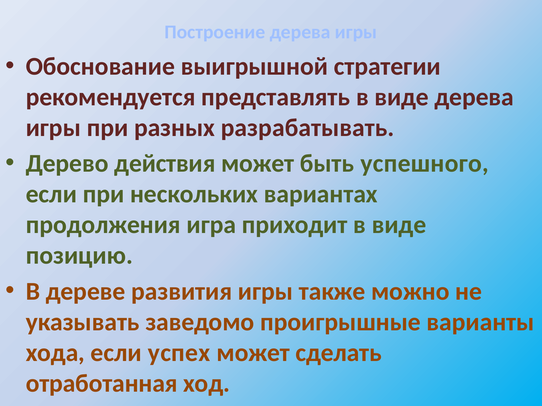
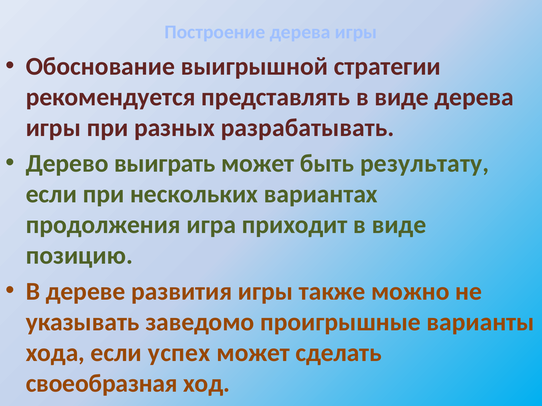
действия: действия -> выиграть
успешного: успешного -> результату
отработанная: отработанная -> своеобразная
